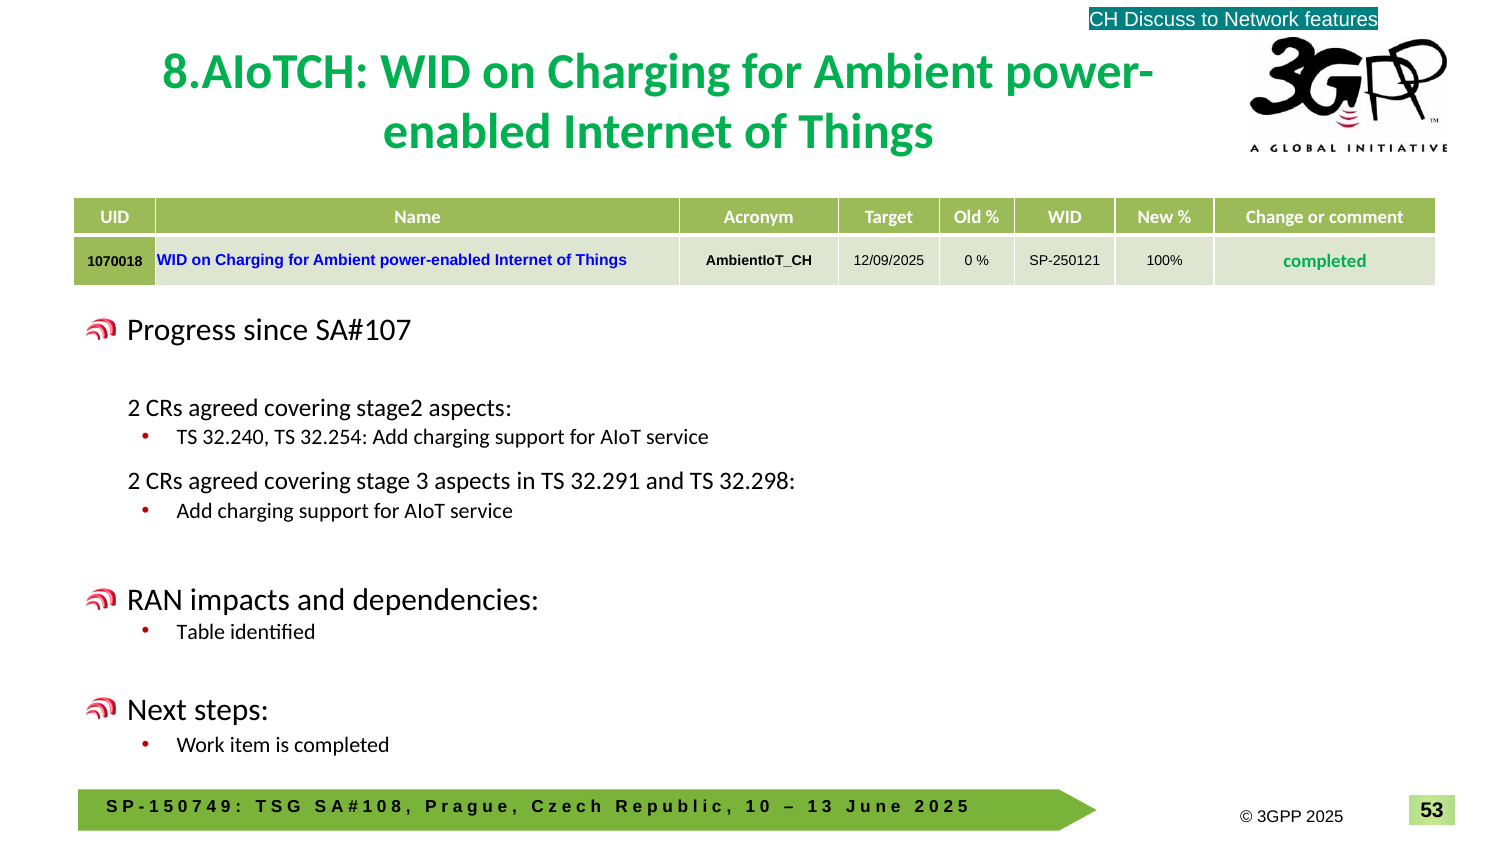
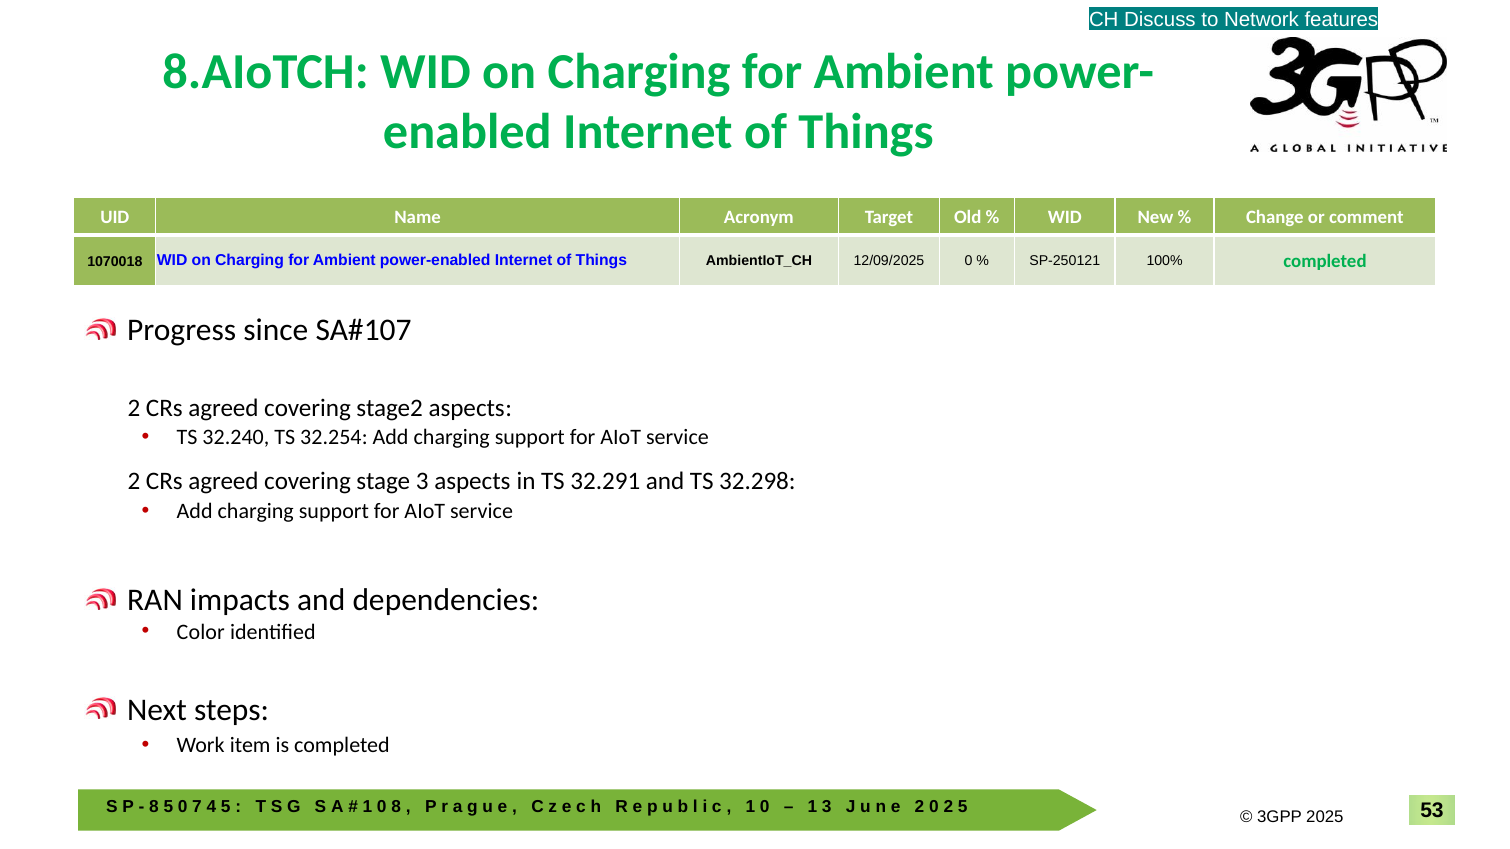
Table: Table -> Color
1 at (154, 807): 1 -> 8
9 at (226, 807): 9 -> 5
